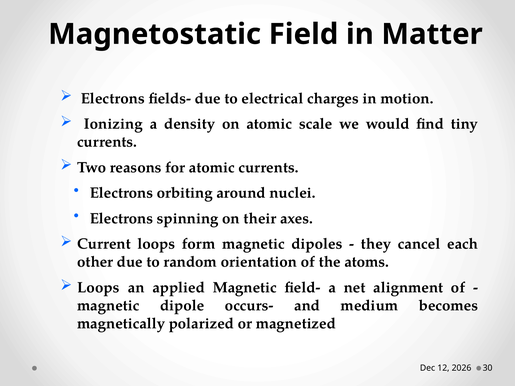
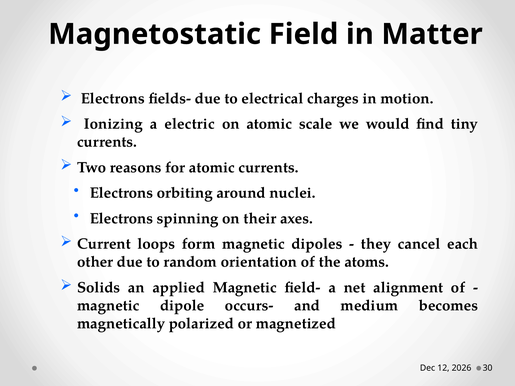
density: density -> electric
Loops at (98, 288): Loops -> Solids
